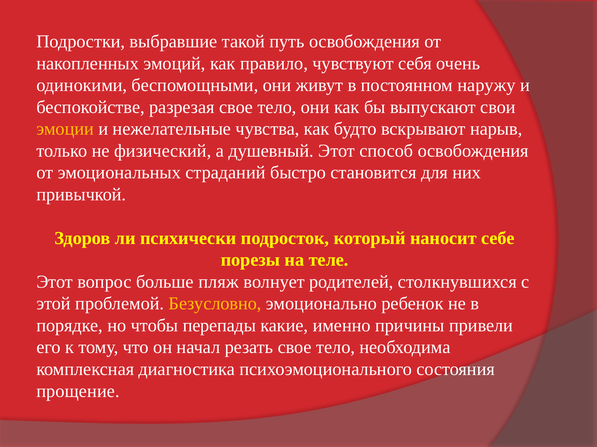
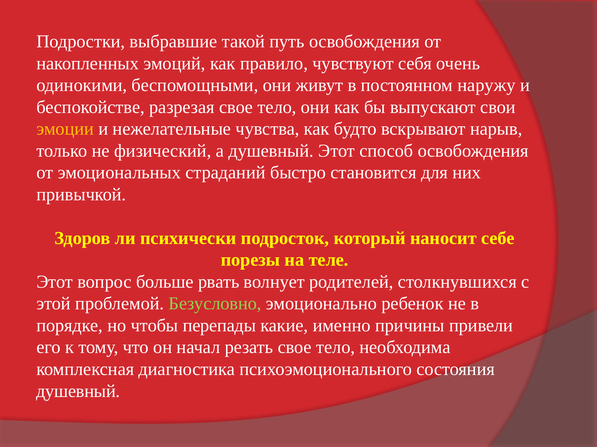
пляж: пляж -> рвать
Безусловно colour: yellow -> light green
прощение at (78, 392): прощение -> душевный
